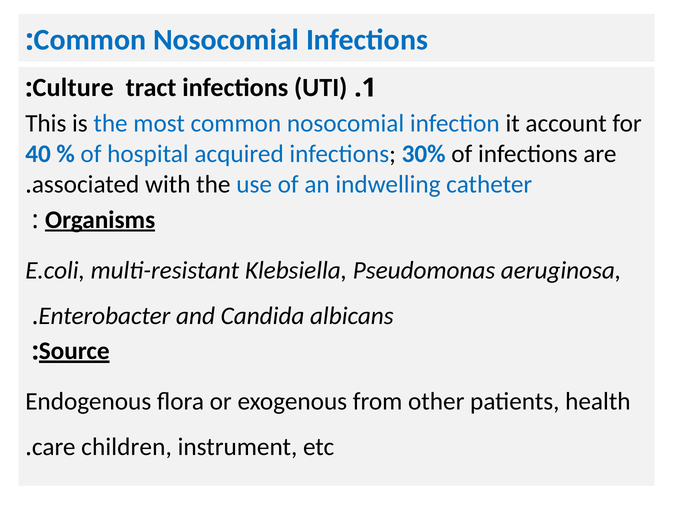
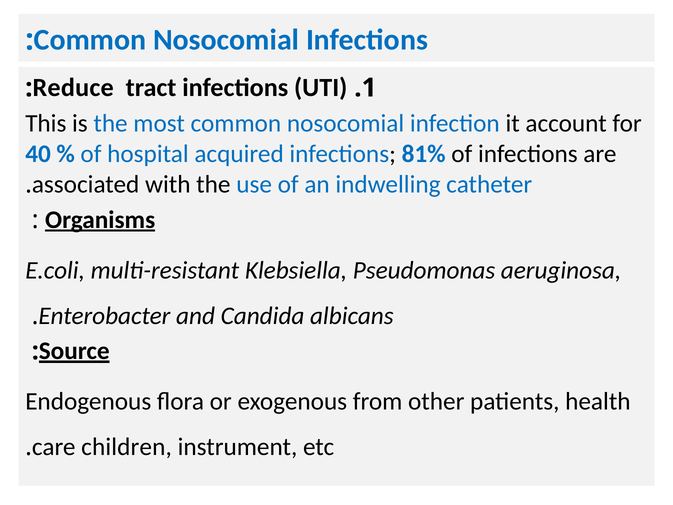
Culture: Culture -> Reduce
30%: 30% -> 81%
